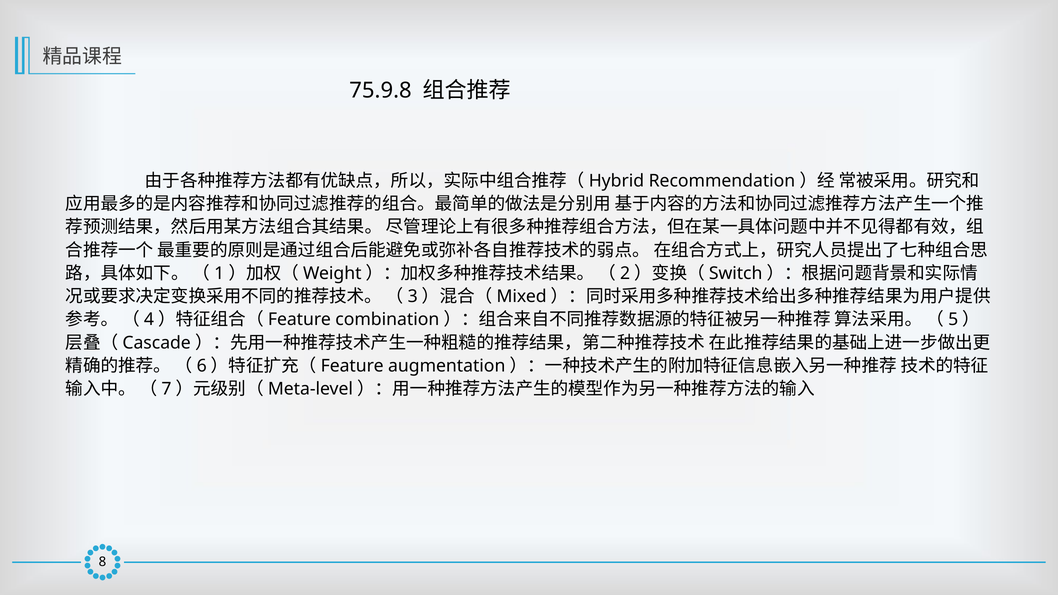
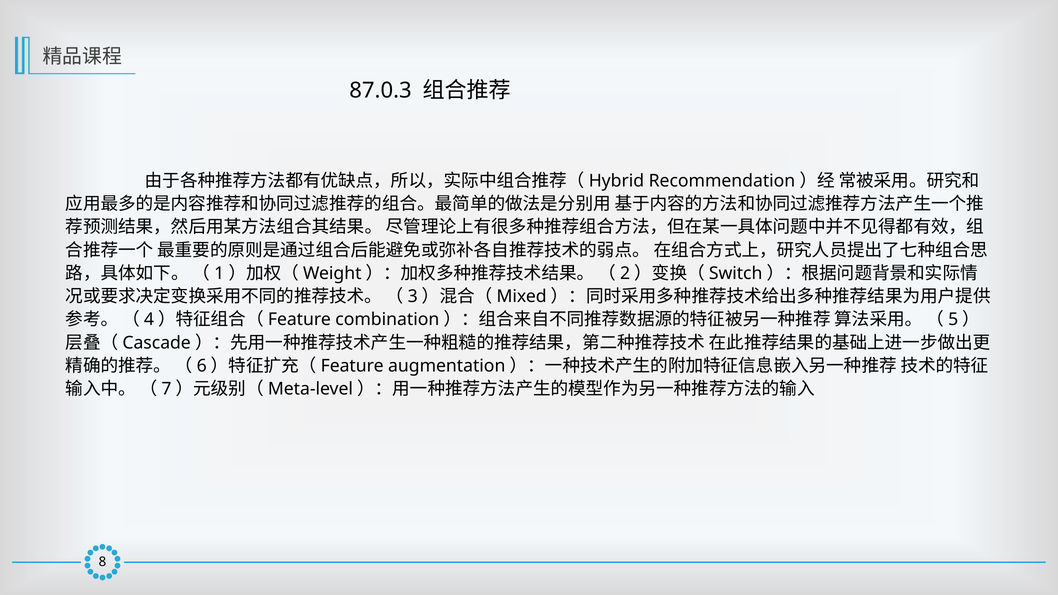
75.9.8: 75.9.8 -> 87.0.3
